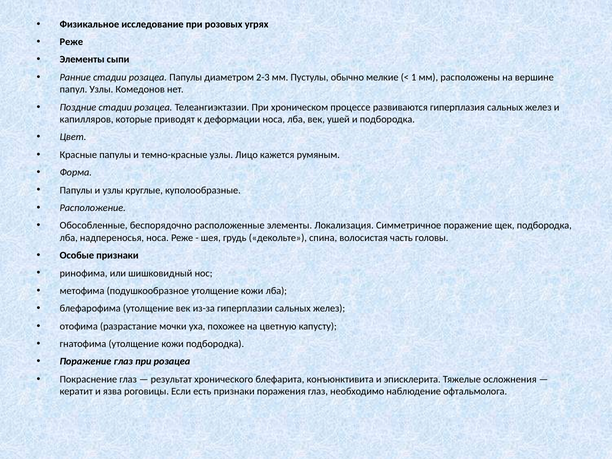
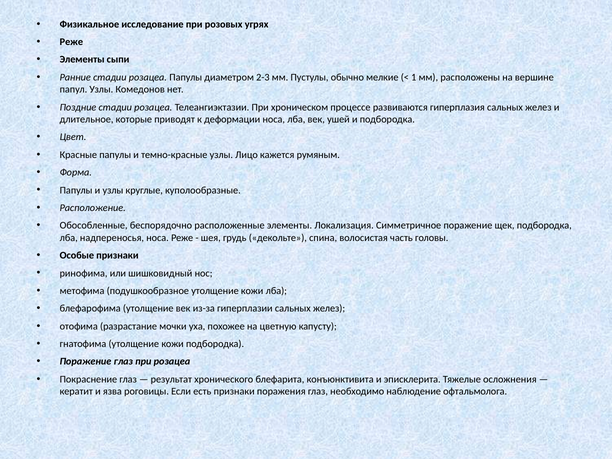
капилляров: капилляров -> длительное
